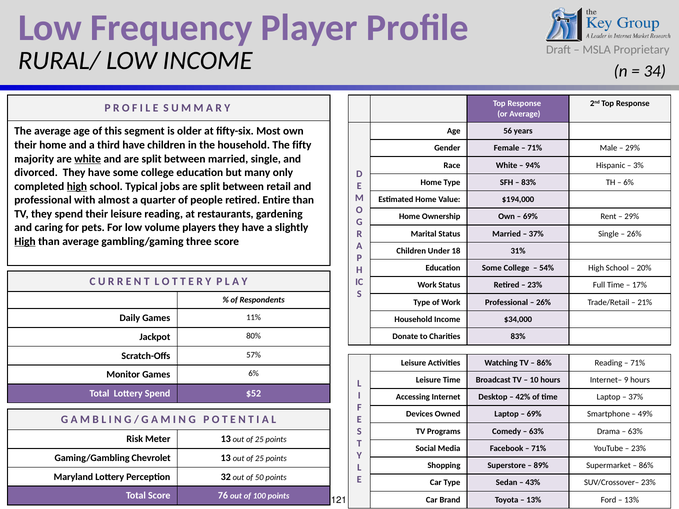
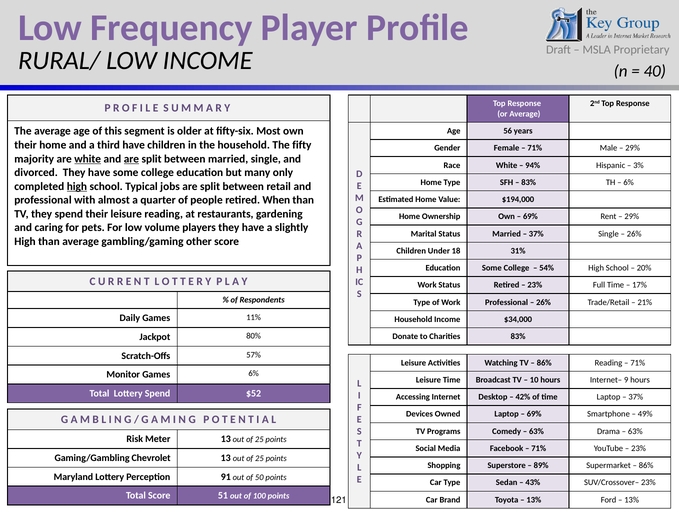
34: 34 -> 40
are at (131, 159) underline: none -> present
Entire: Entire -> When
High at (25, 242) underline: present -> none
three: three -> other
32: 32 -> 91
76: 76 -> 51
